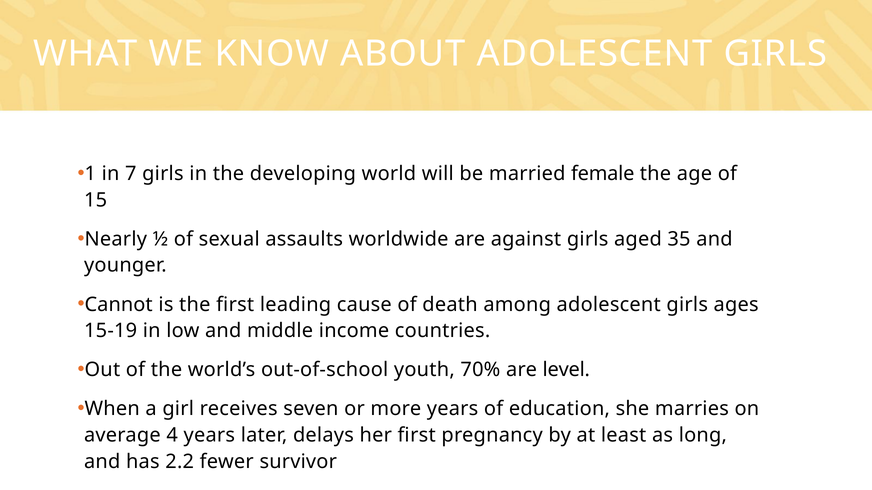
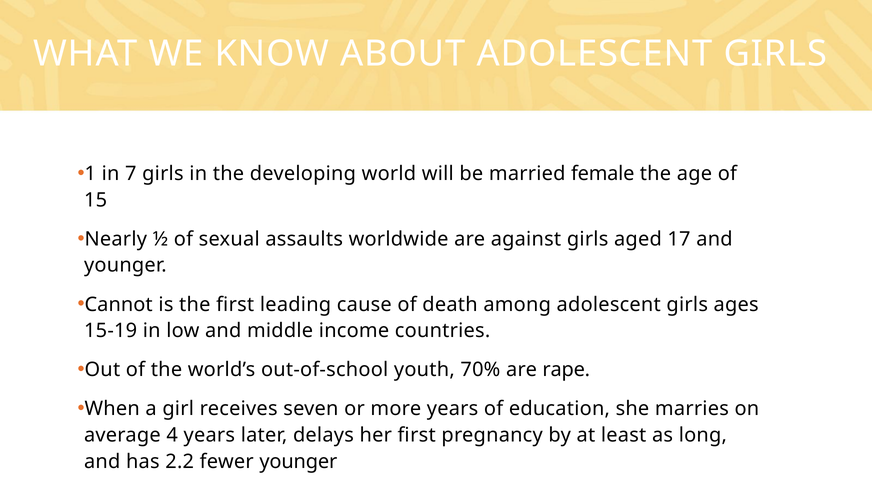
35: 35 -> 17
level: level -> rape
fewer survivor: survivor -> younger
